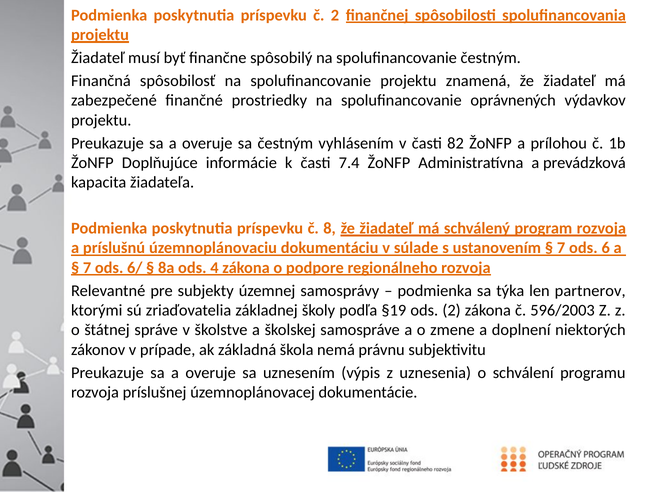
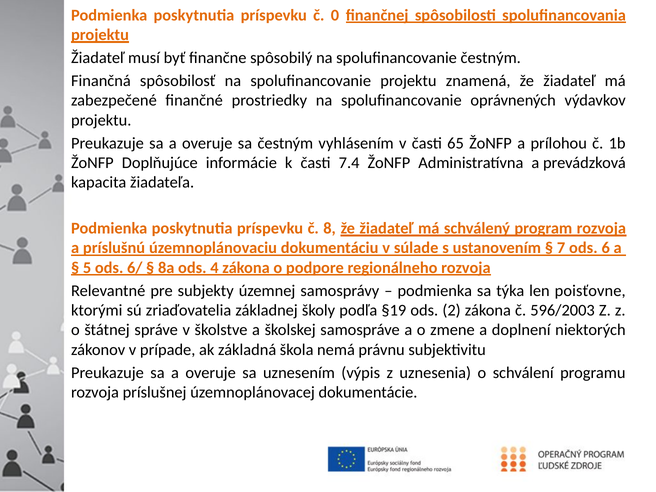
č 2: 2 -> 0
82: 82 -> 65
7 at (87, 268): 7 -> 5
partnerov: partnerov -> poisťovne
